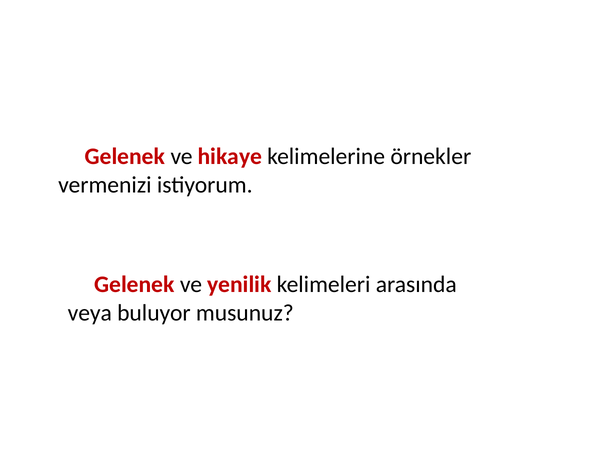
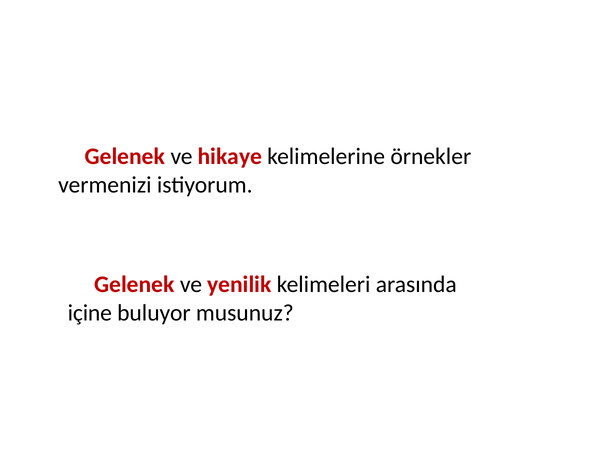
veya: veya -> içine
